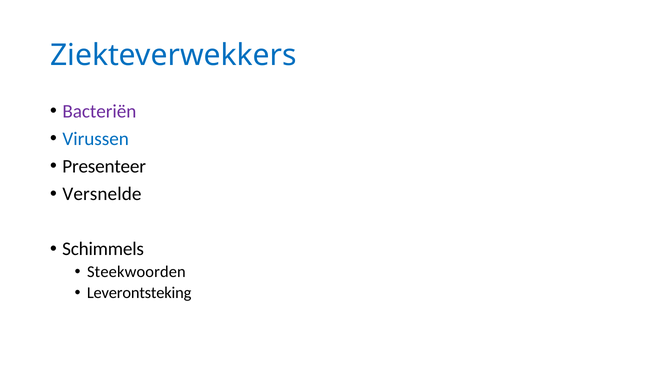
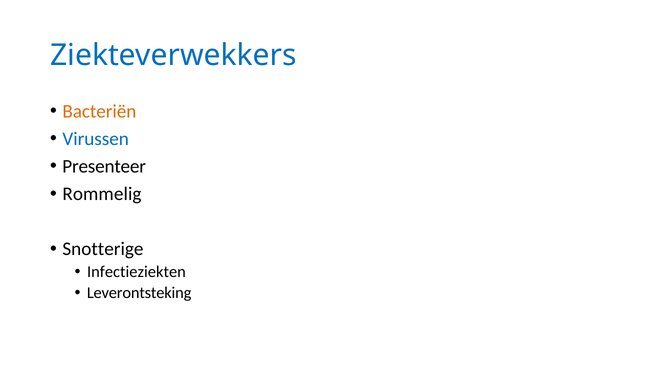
Bacteriën colour: purple -> orange
Versnelde: Versnelde -> Rommelig
Schimmels: Schimmels -> Snotterige
Steekwoorden: Steekwoorden -> Infectieziekten
